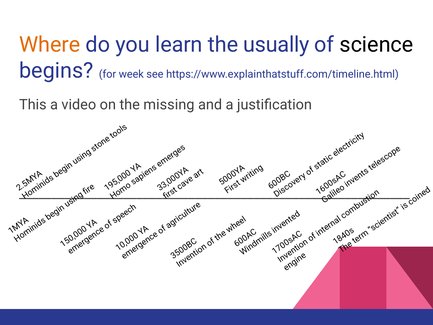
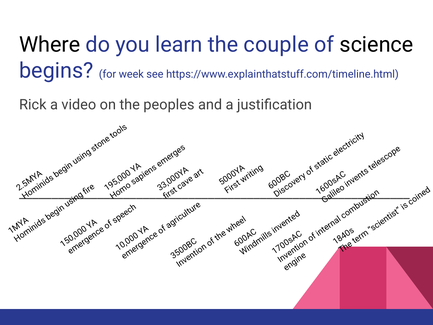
Where colour: orange -> black
usually: usually -> couple
This: This -> Rick
missing: missing -> peoples
